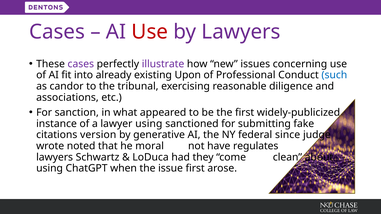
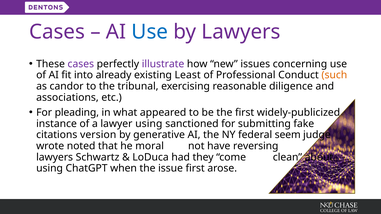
Use at (150, 32) colour: red -> blue
Upon: Upon -> Least
such colour: blue -> orange
sanction: sanction -> pleading
since: since -> seem
regulates: regulates -> reversing
